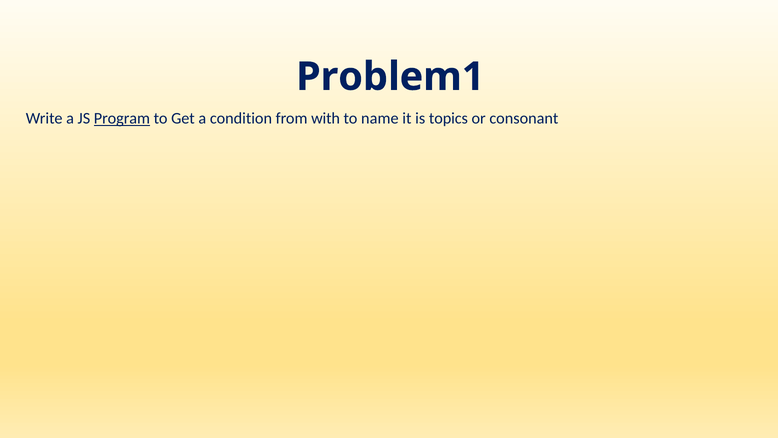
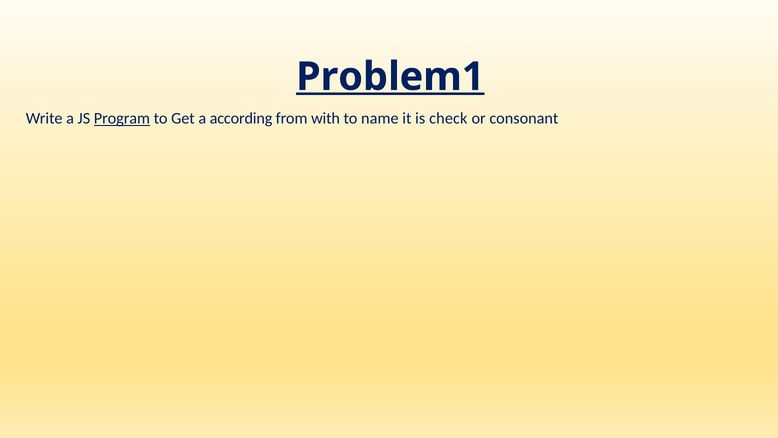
Problem1 underline: none -> present
condition: condition -> according
topics: topics -> check
